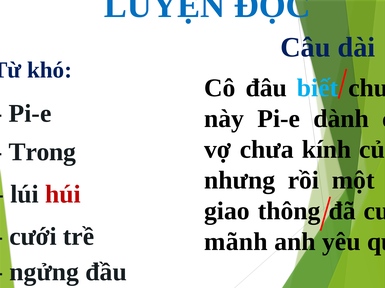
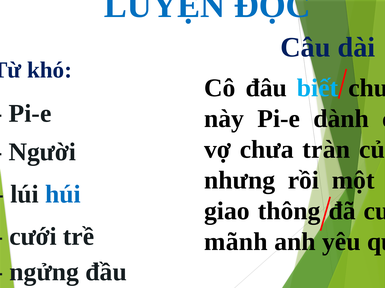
kính: kính -> tràn
Trong: Trong -> Người
húi colour: red -> blue
